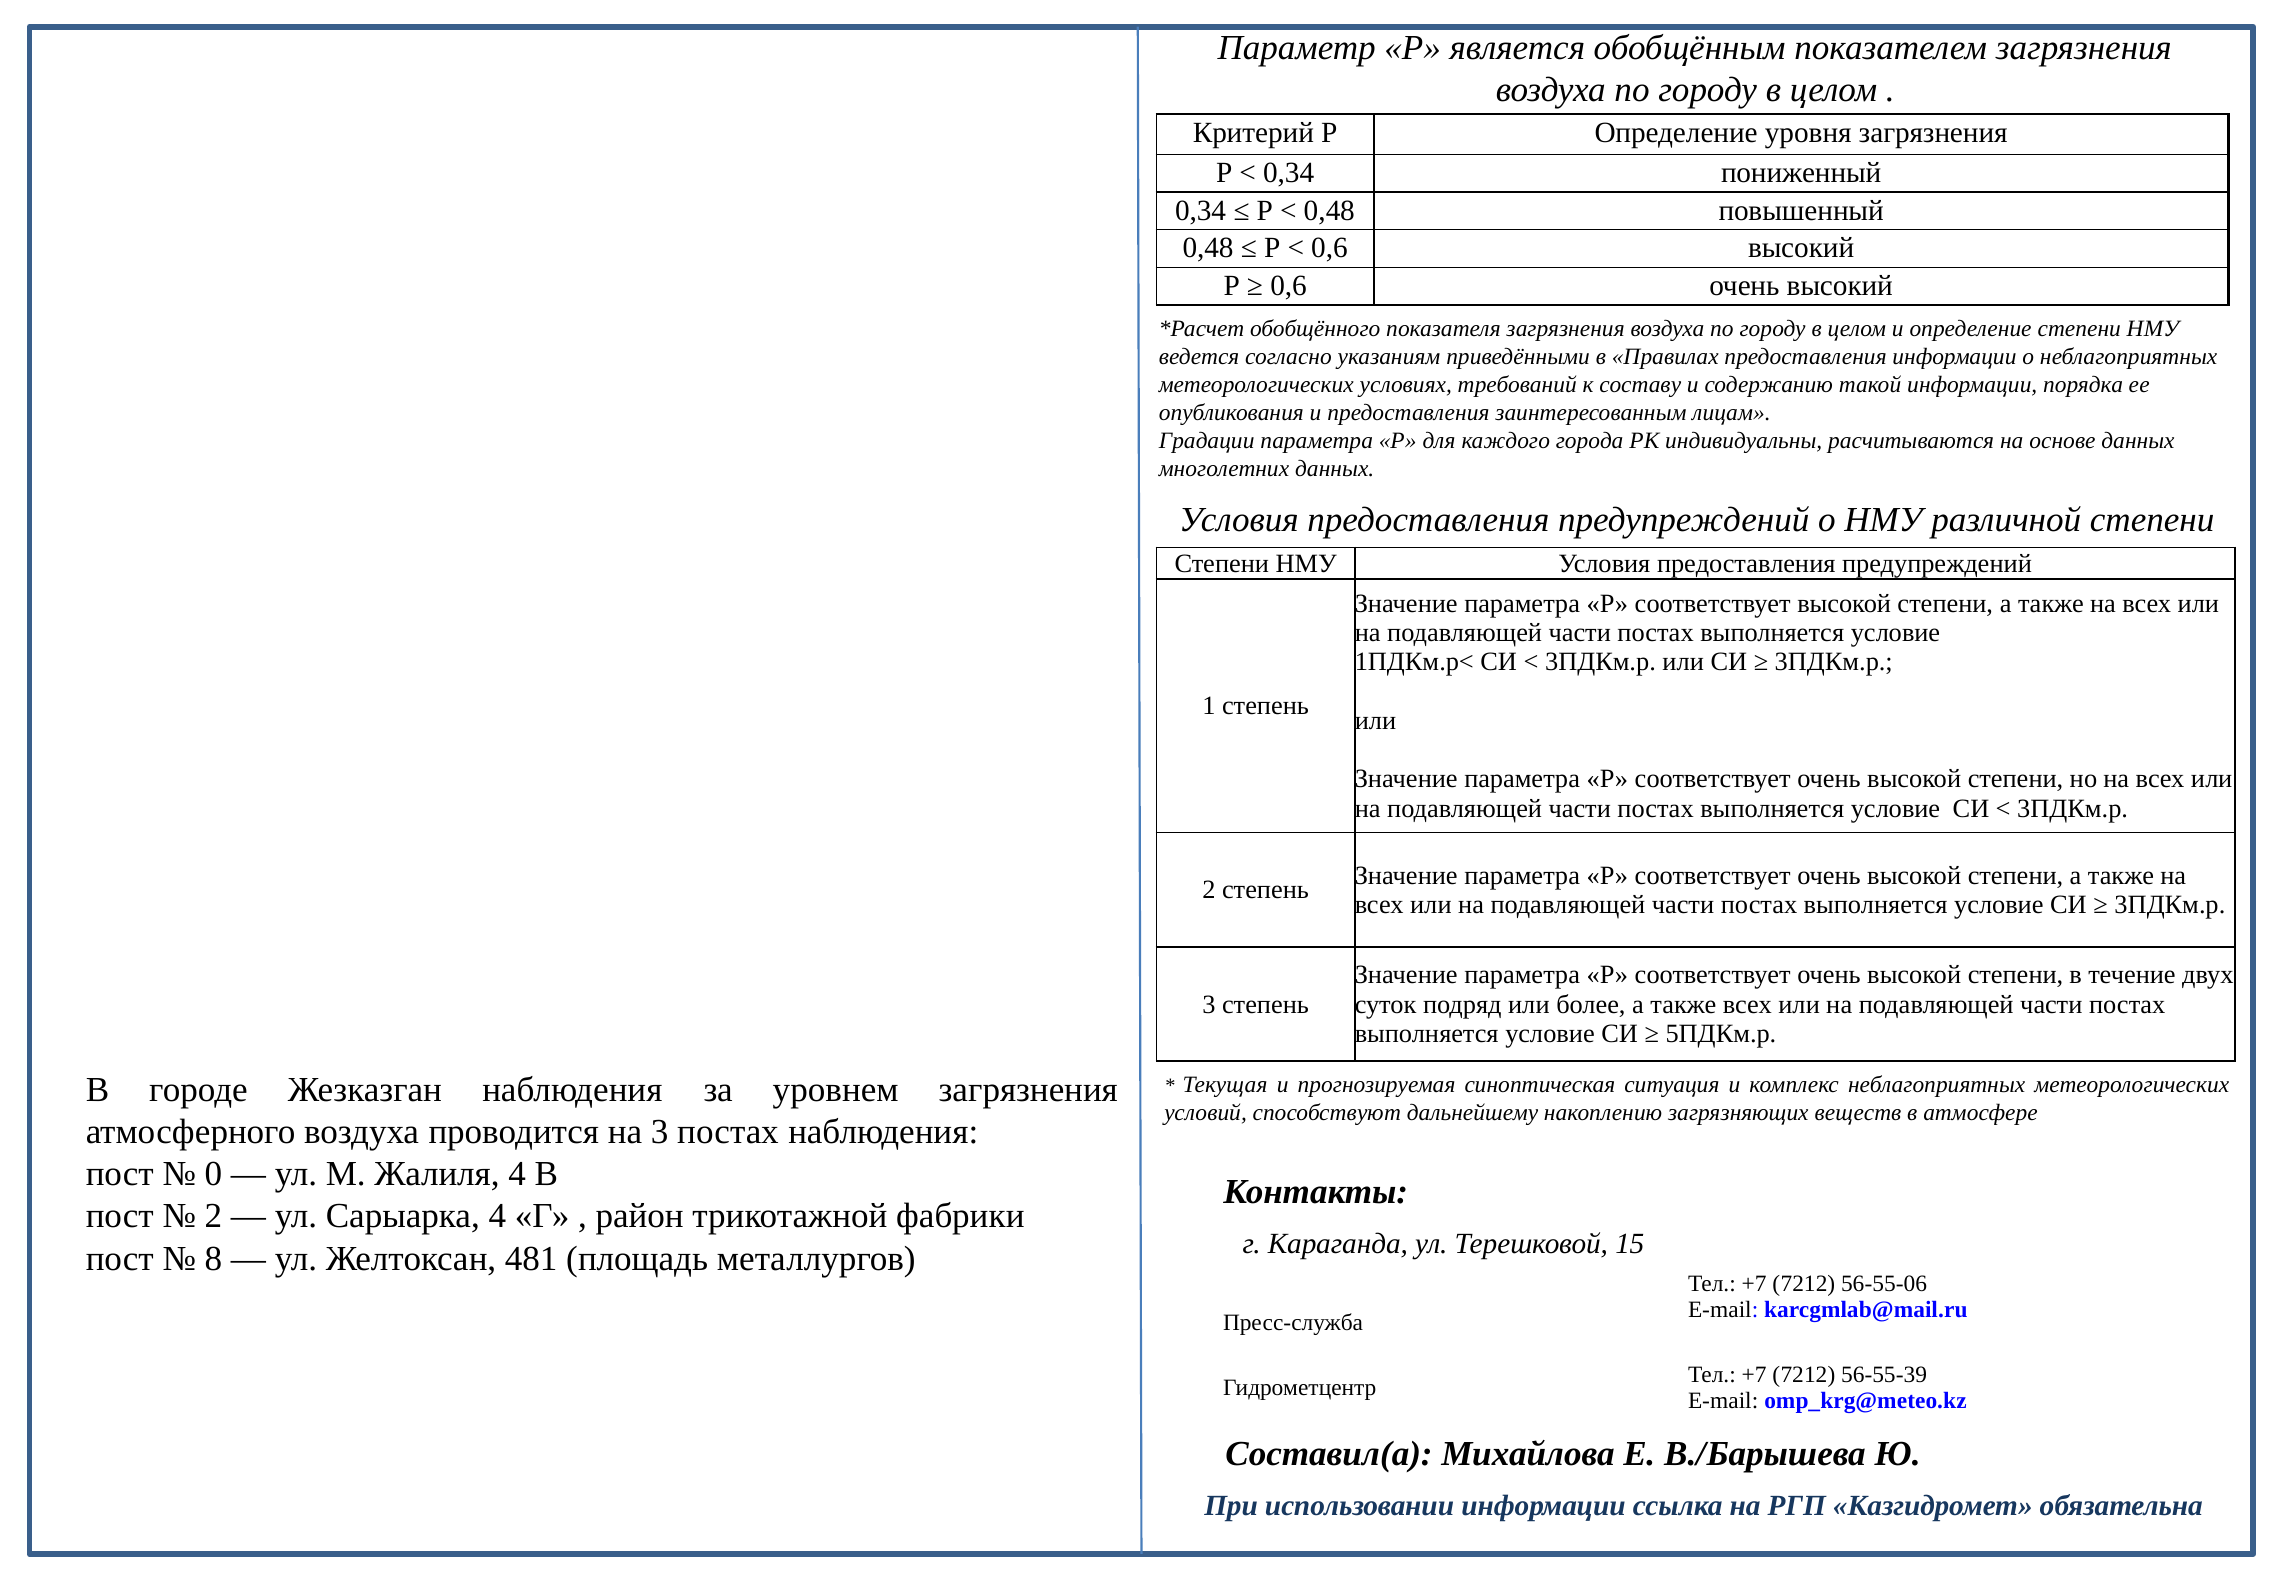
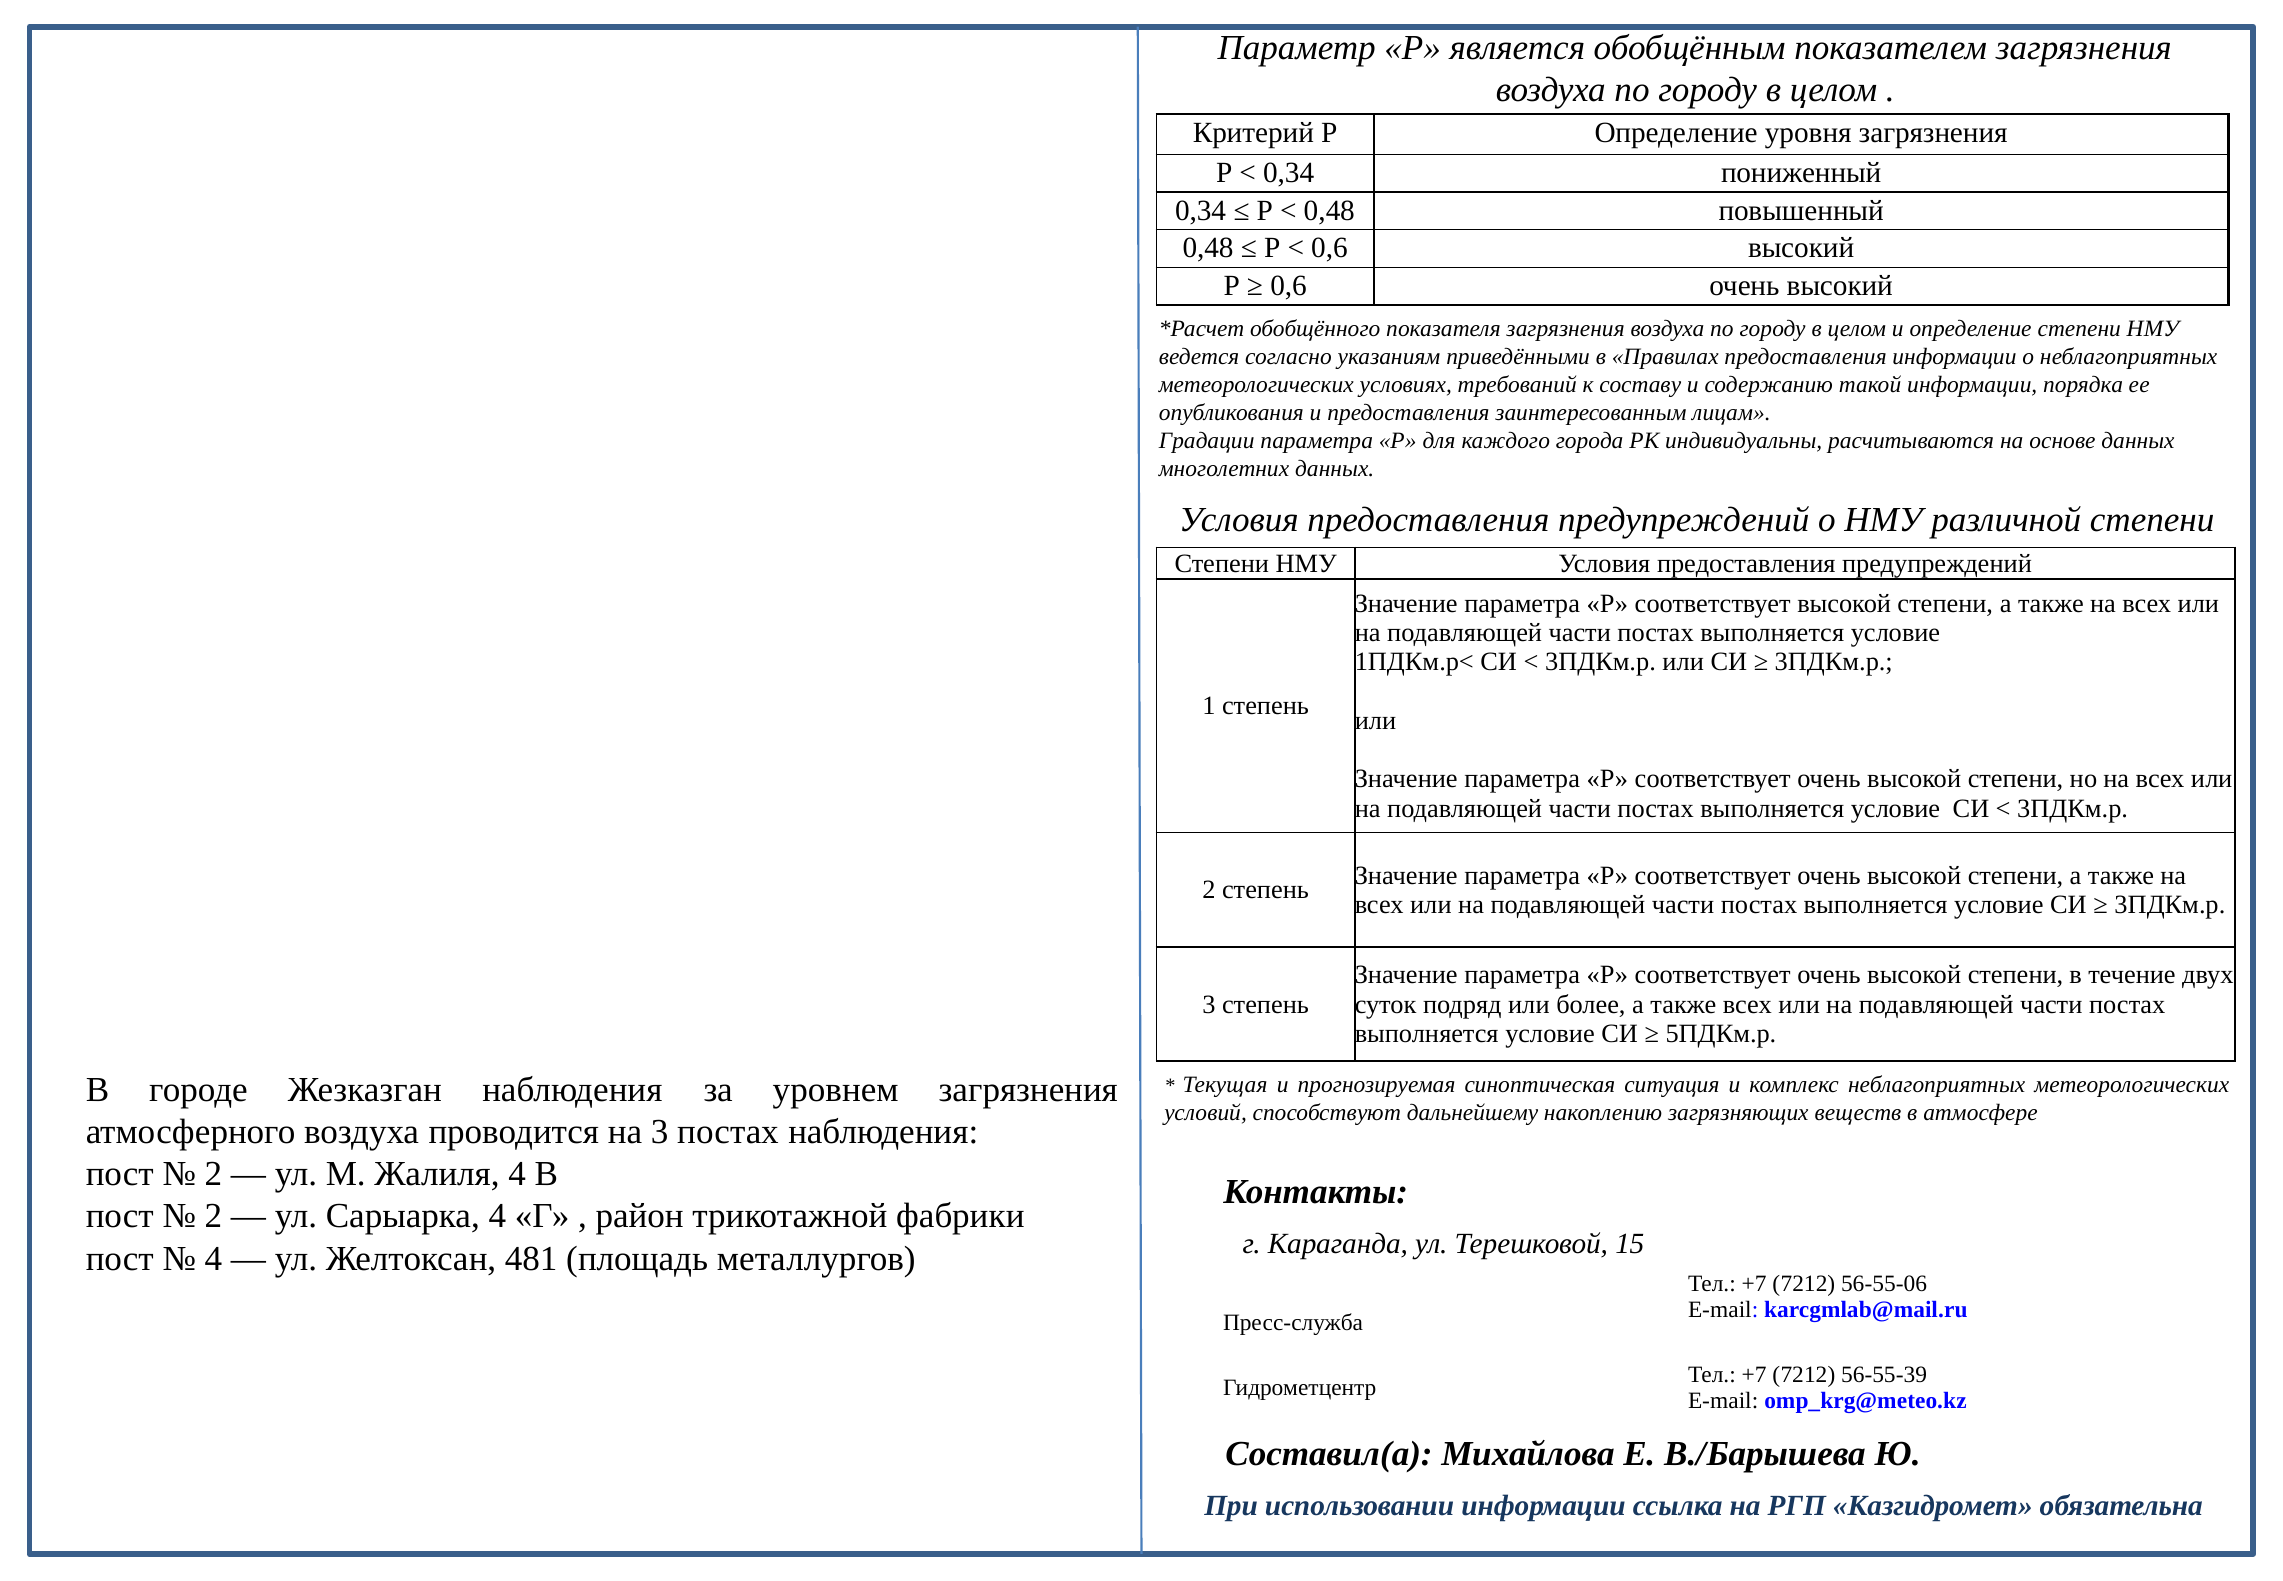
0 at (213, 1174): 0 -> 2
8 at (213, 1258): 8 -> 4
